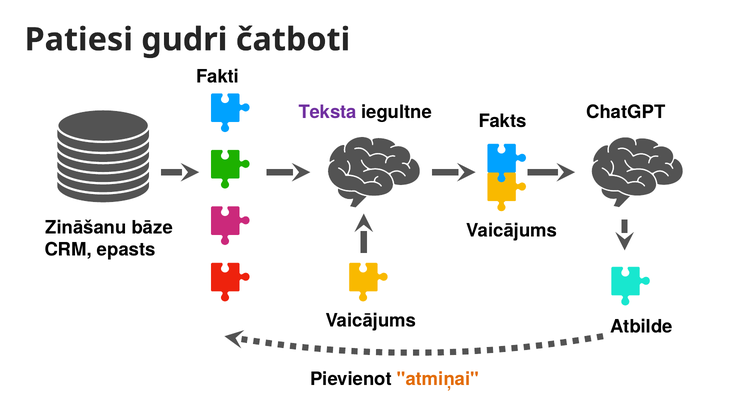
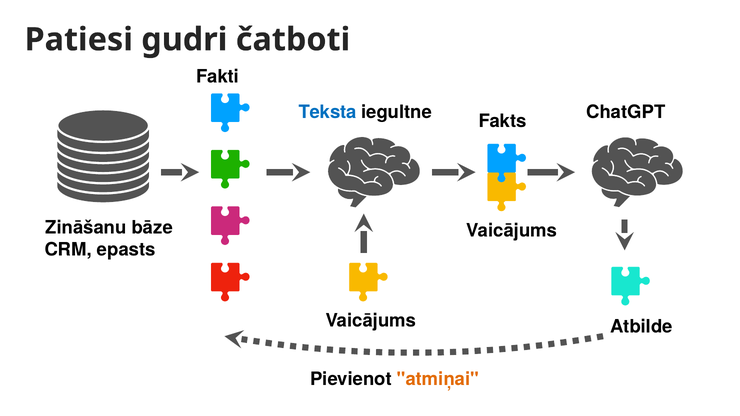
Teksta colour: purple -> blue
